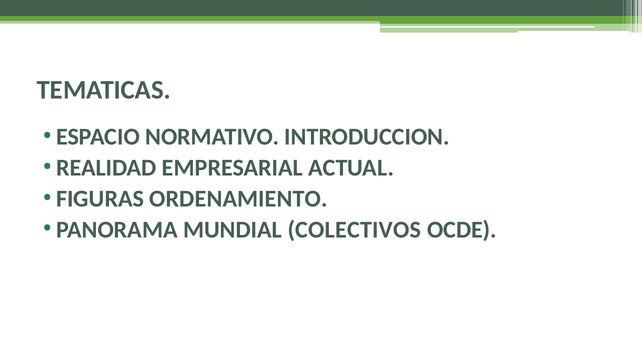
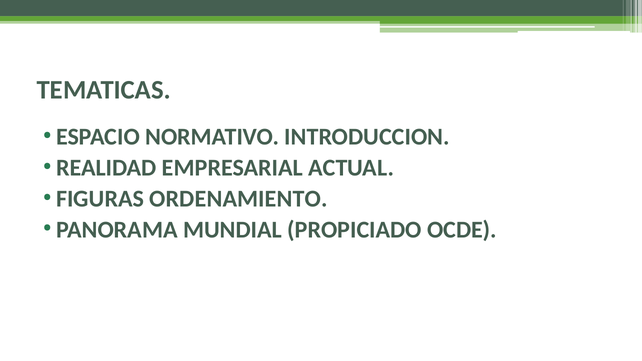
COLECTIVOS: COLECTIVOS -> PROPICIADO
